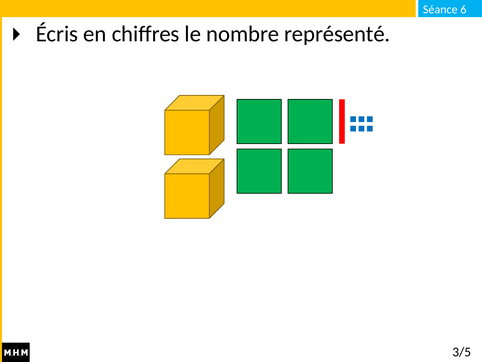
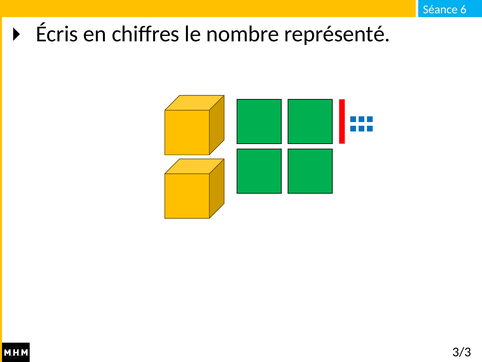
3/5: 3/5 -> 3/3
